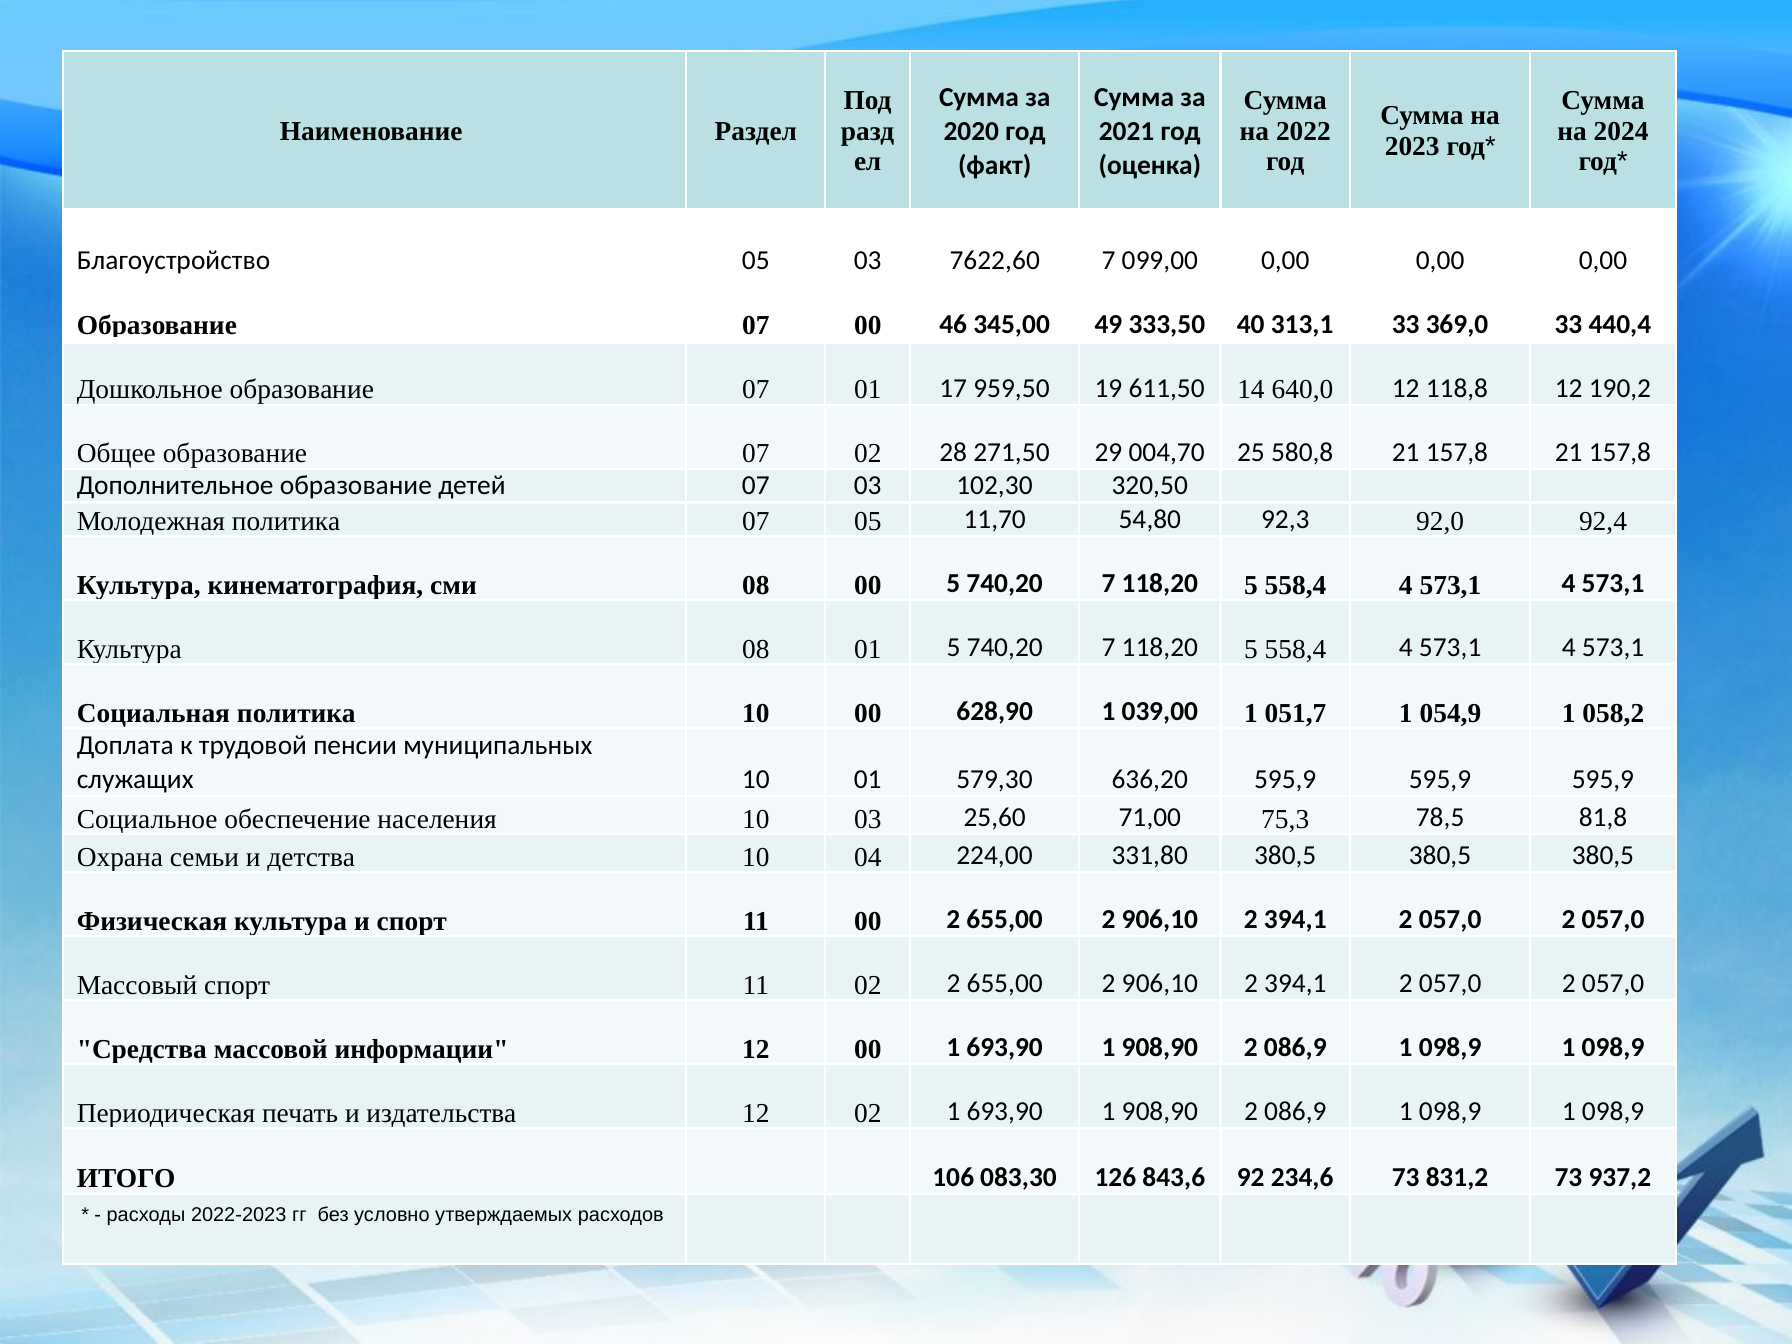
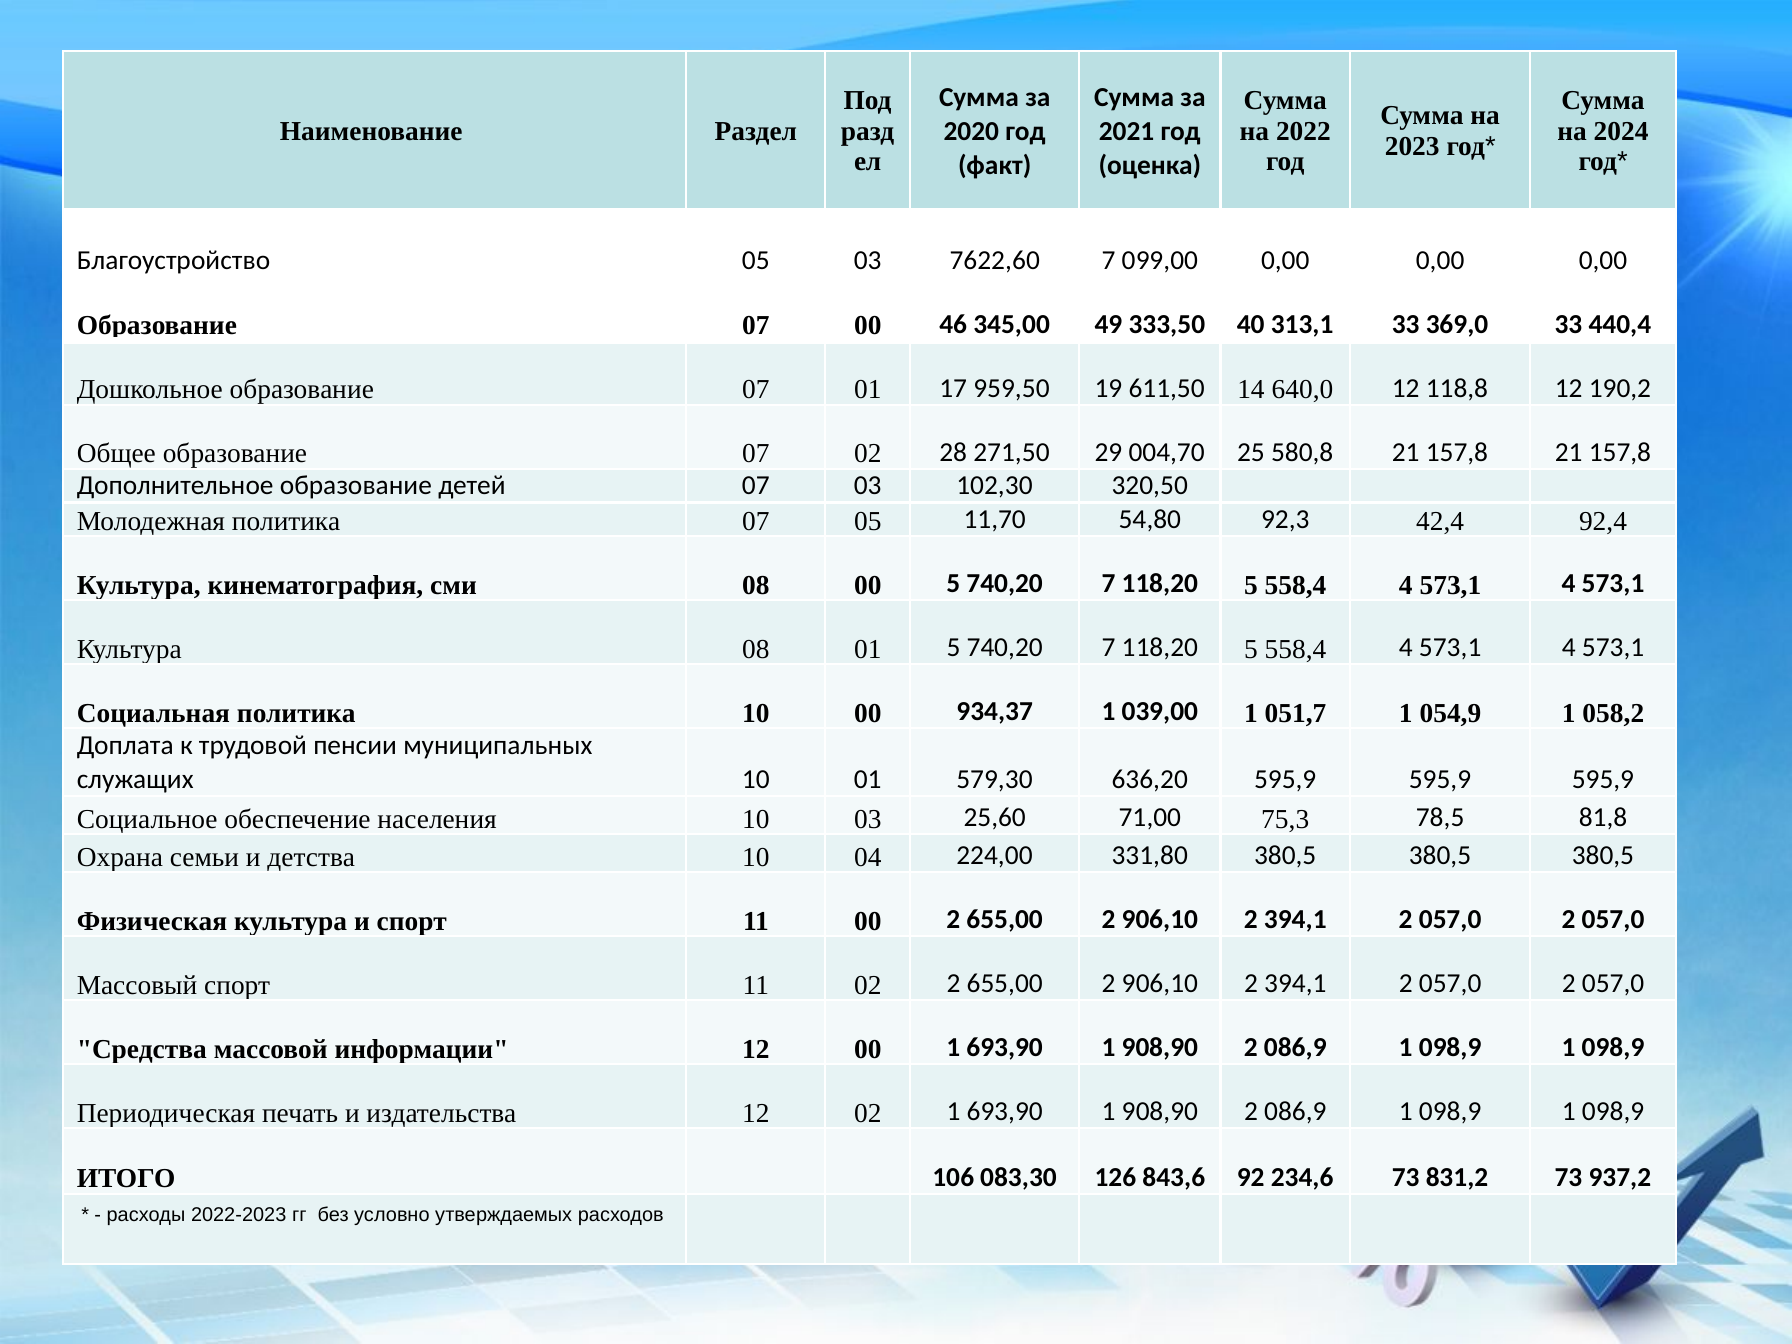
92,0: 92,0 -> 42,4
628,90: 628,90 -> 934,37
